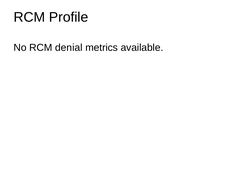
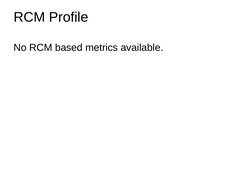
denial: denial -> based
